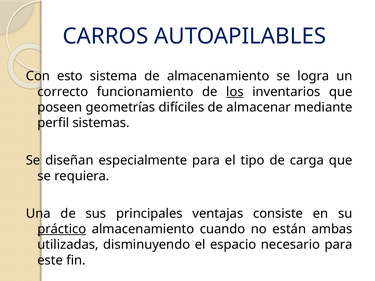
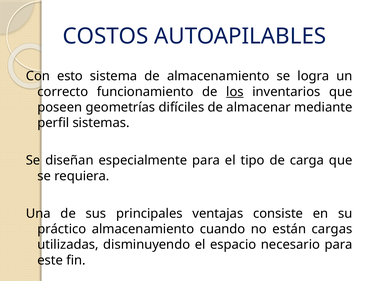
CARROS: CARROS -> COSTOS
práctico underline: present -> none
ambas: ambas -> cargas
